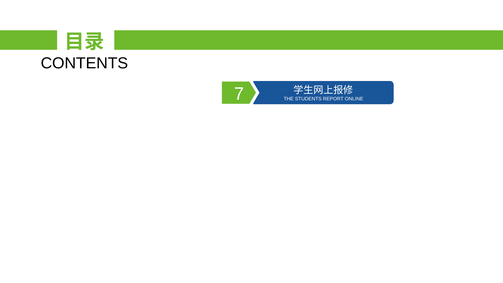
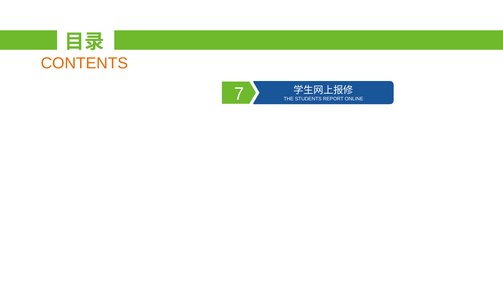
CONTENTS colour: black -> orange
